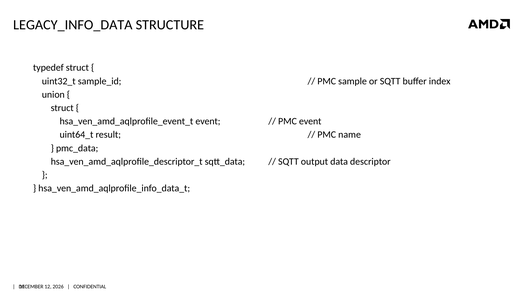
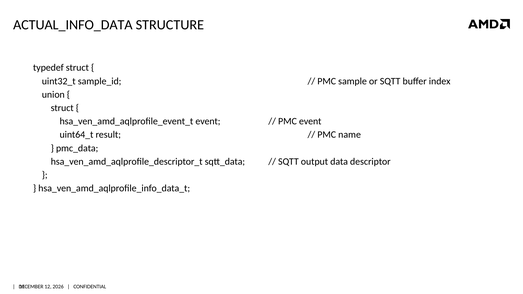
LEGACY_INFO_DATA: LEGACY_INFO_DATA -> ACTUAL_INFO_DATA
